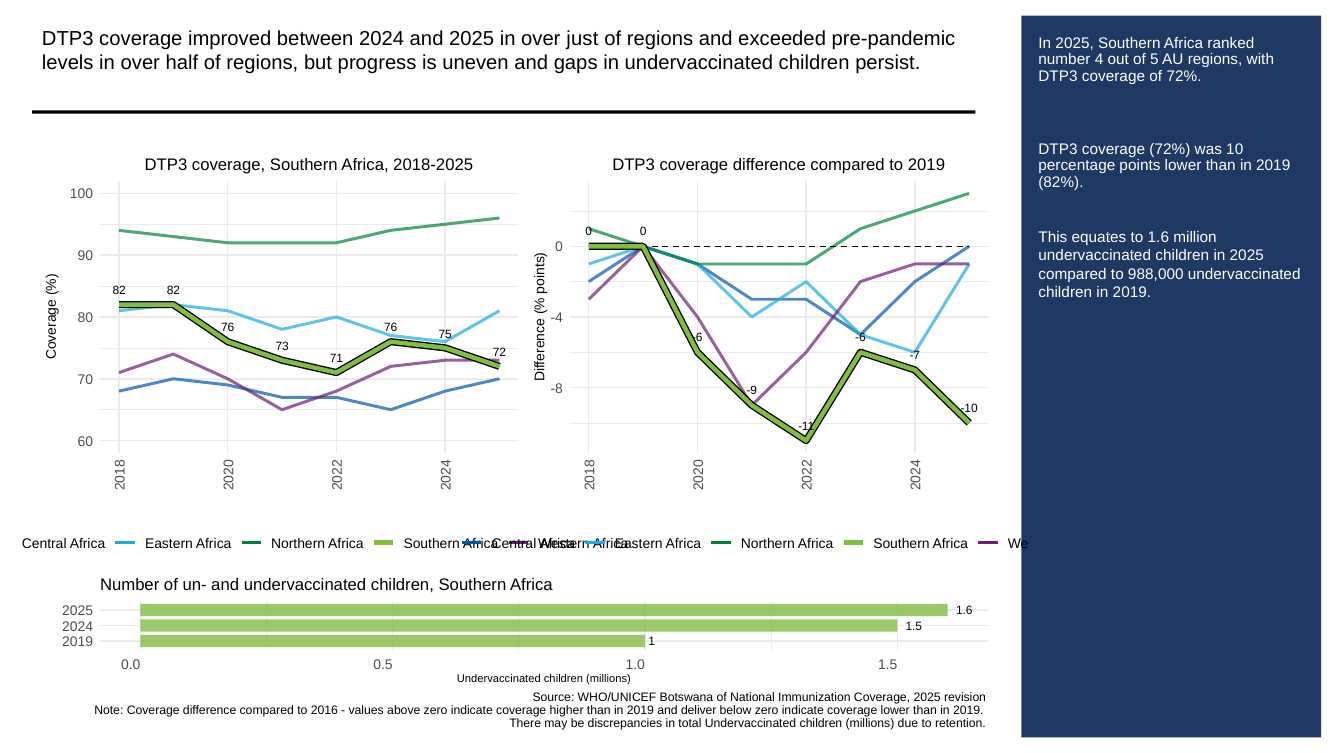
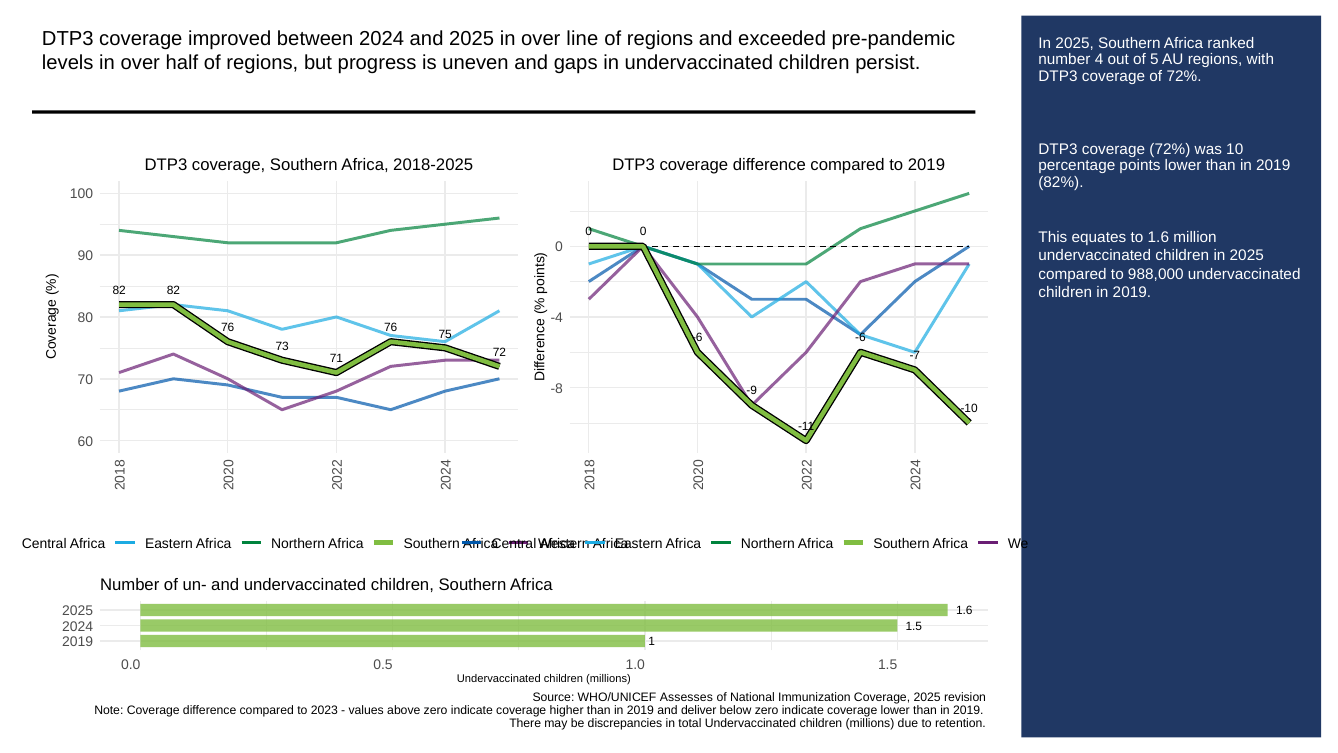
just: just -> line
Botswana: Botswana -> Assesses
2016: 2016 -> 2023
